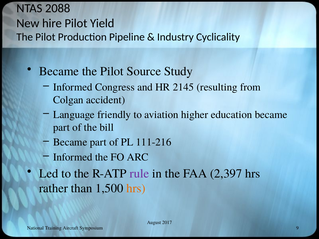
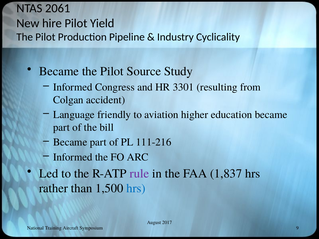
2088: 2088 -> 2061
2145: 2145 -> 3301
2,397: 2,397 -> 1,837
hrs at (136, 189) colour: orange -> blue
